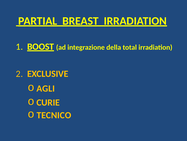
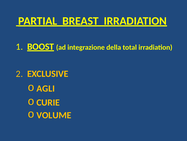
TECNICO: TECNICO -> VOLUME
